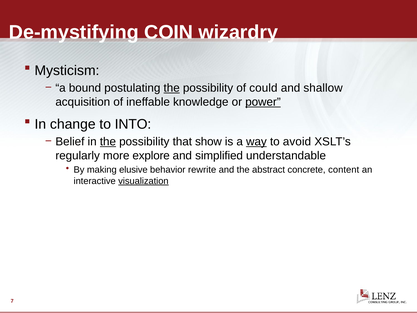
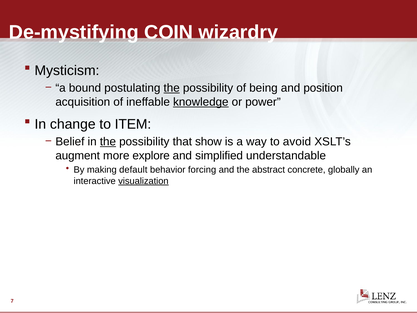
could: could -> being
shallow: shallow -> position
knowledge underline: none -> present
power underline: present -> none
INTO: INTO -> ITEM
way underline: present -> none
regularly: regularly -> augment
elusive: elusive -> default
rewrite: rewrite -> forcing
content: content -> globally
